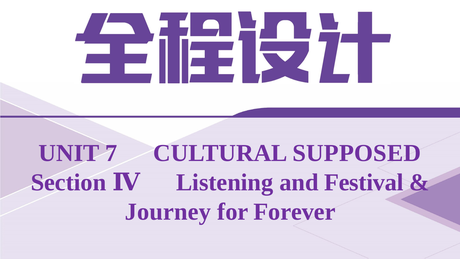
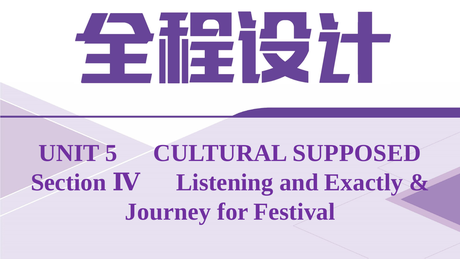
7: 7 -> 5
Festival: Festival -> Exactly
Forever: Forever -> Festival
